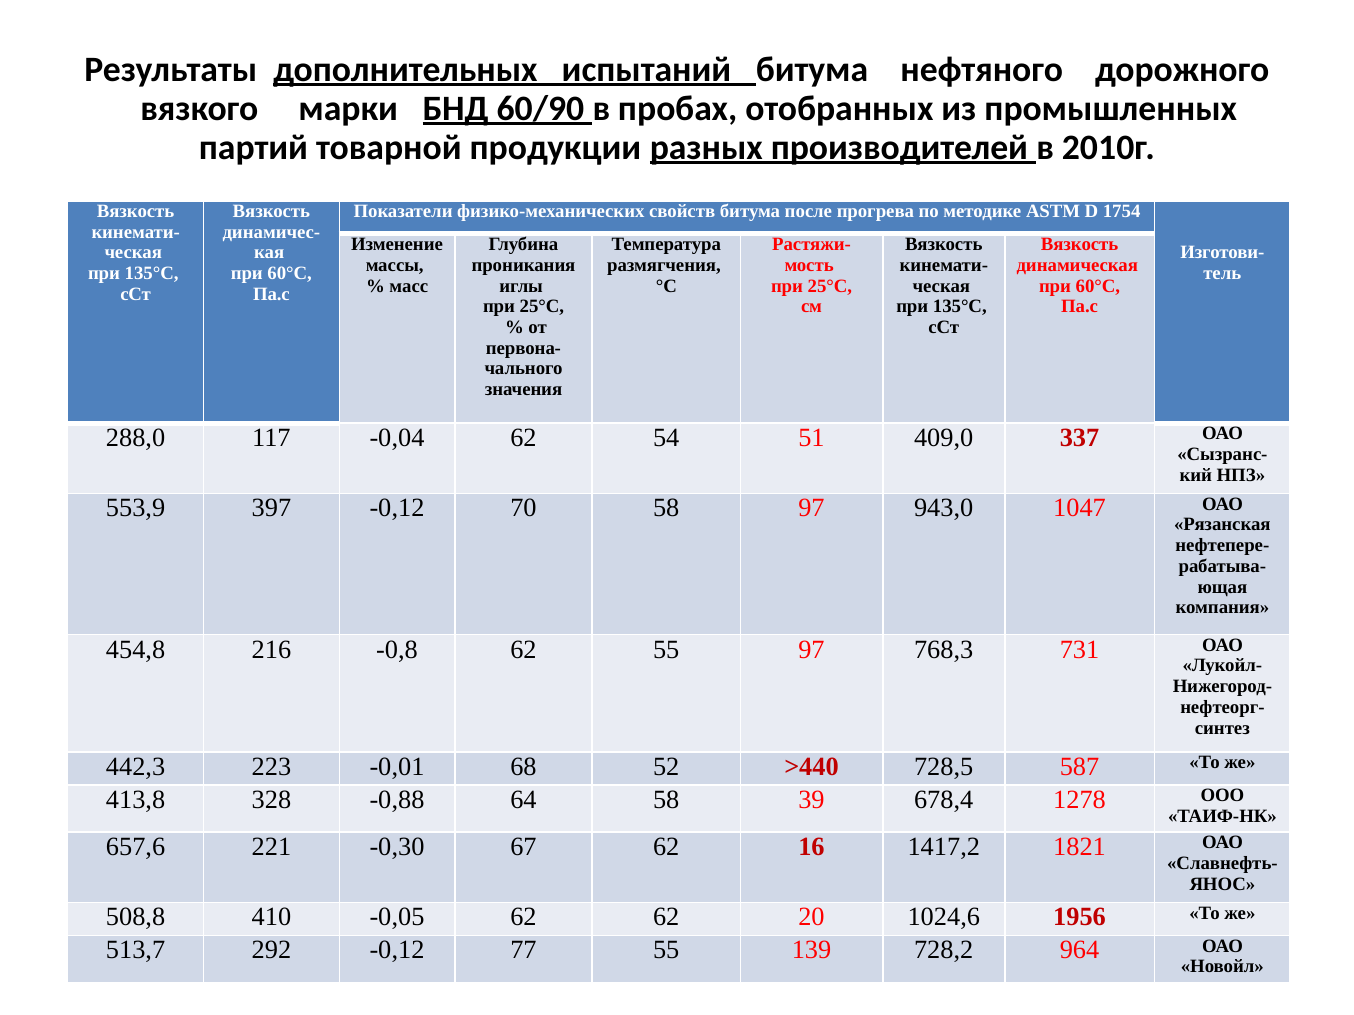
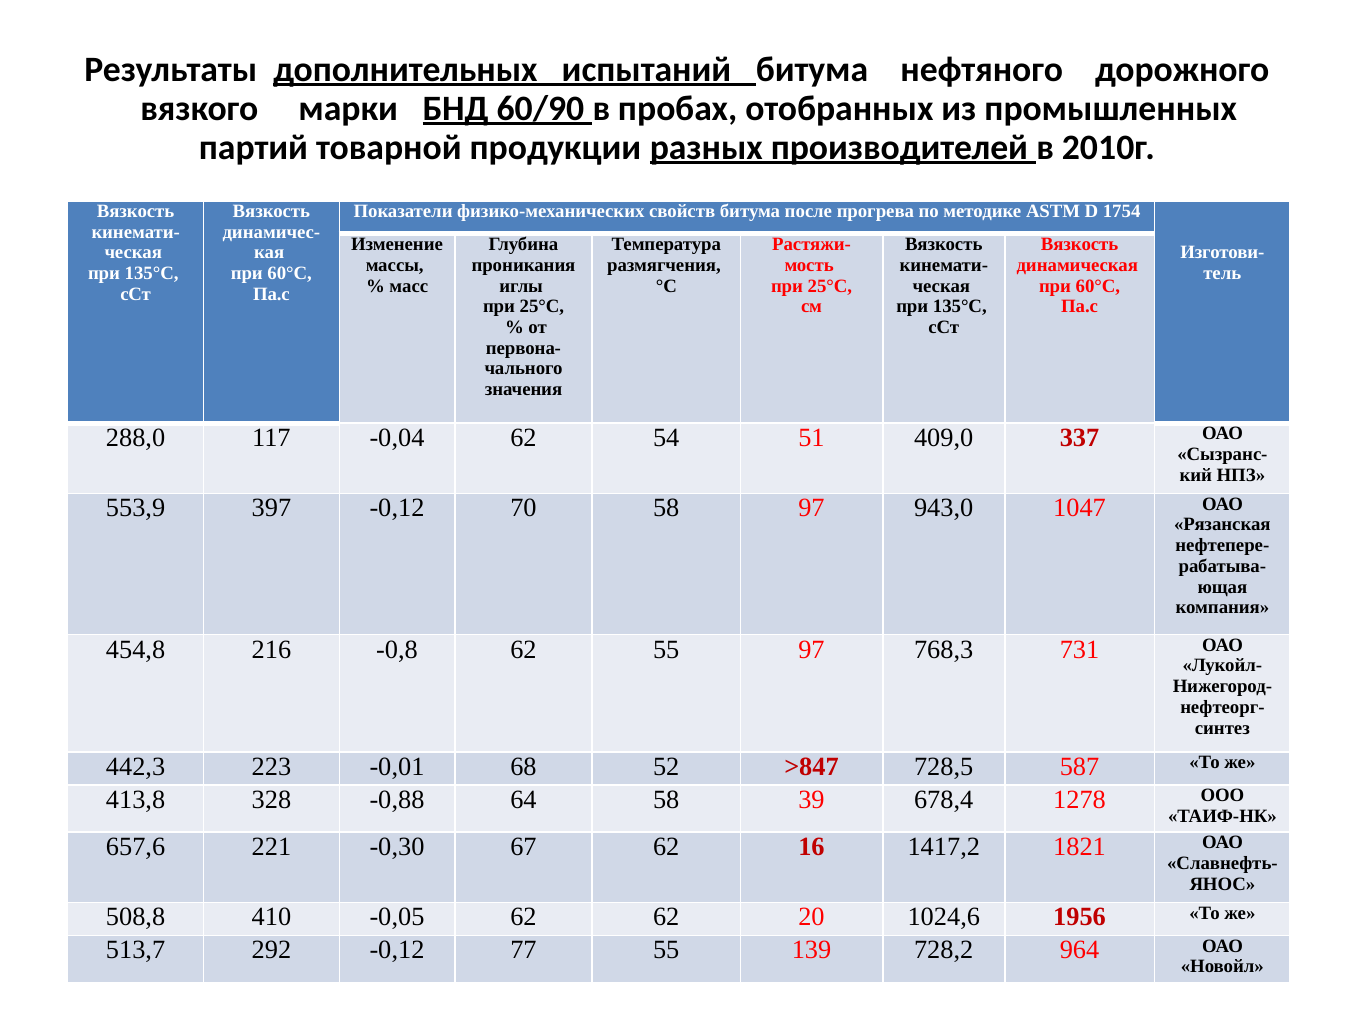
>440: >440 -> >847
